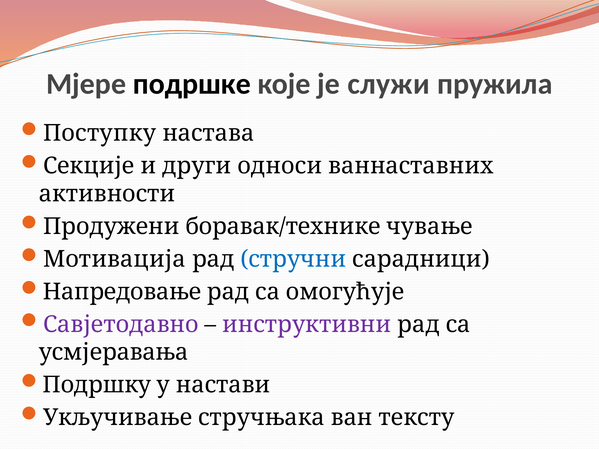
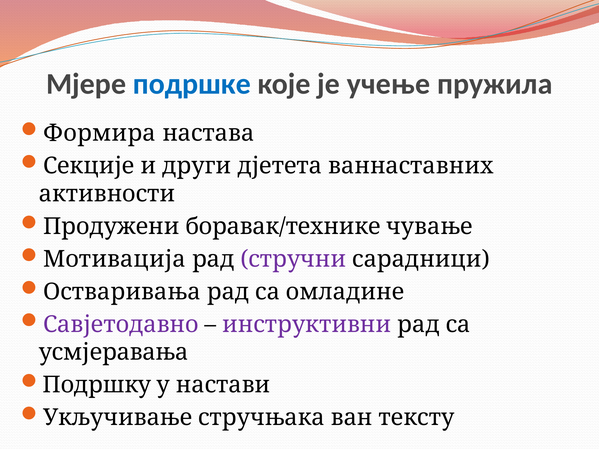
подршке colour: black -> blue
служи: служи -> учење
Поступку: Поступку -> Формира
односи: односи -> дјетета
стручни colour: blue -> purple
Напредовање: Напредовање -> Остваривања
омогућује: омогућује -> омладине
